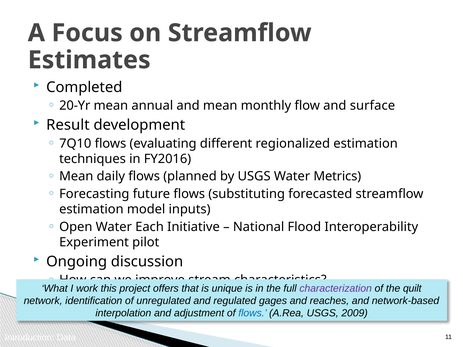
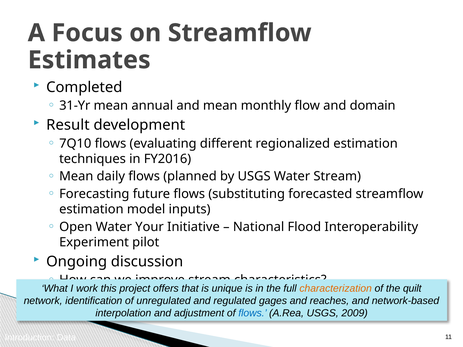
20-Yr: 20-Yr -> 31-Yr
surface: surface -> domain
Water Metrics: Metrics -> Stream
Each: Each -> Your
characterization colour: purple -> orange
